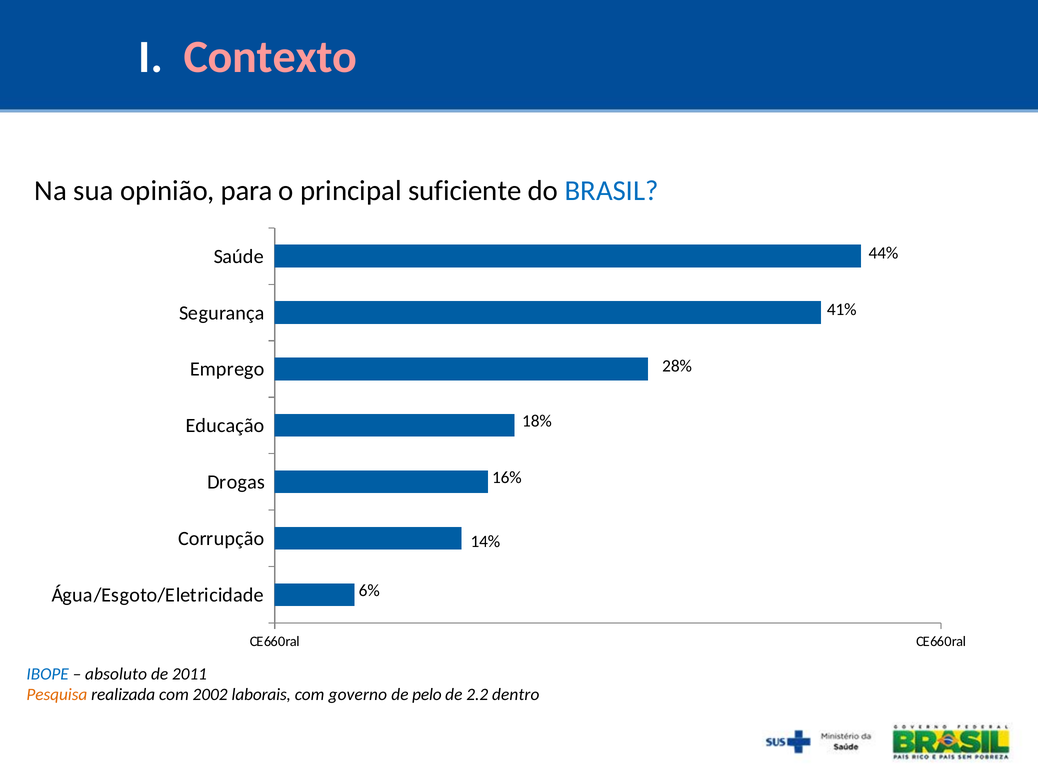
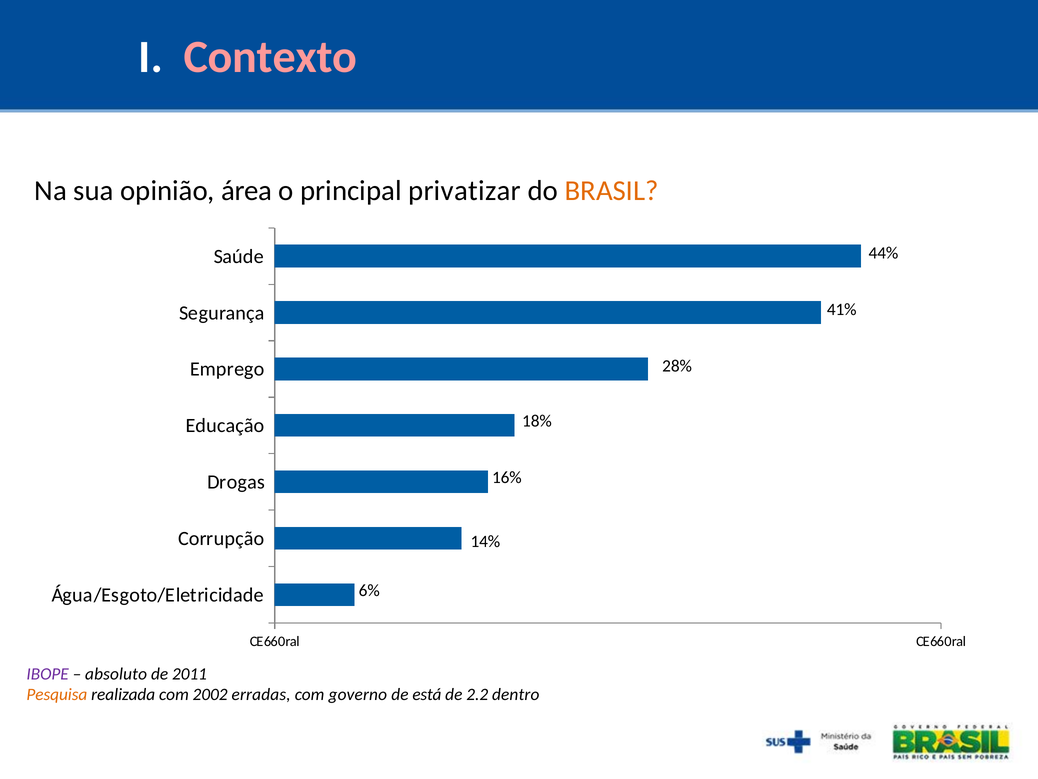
para: para -> área
suficiente: suficiente -> privatizar
BRASIL colour: blue -> orange
IBOPE colour: blue -> purple
laborais: laborais -> erradas
pelo: pelo -> está
